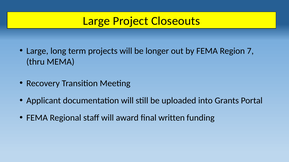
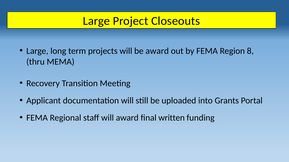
be longer: longer -> award
7: 7 -> 8
